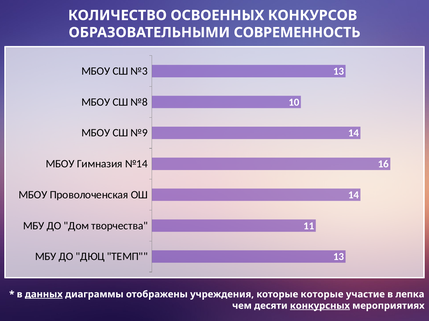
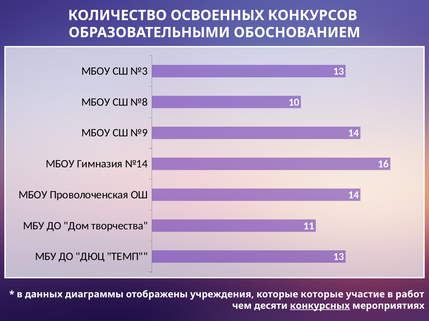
СОВРЕМЕННОСТЬ: СОВРЕМЕННОСТЬ -> ОБОСНОВАНИЕМ
данных underline: present -> none
лепка: лепка -> работ
